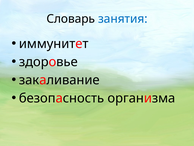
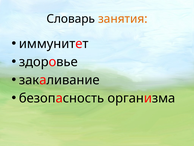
занятия colour: blue -> orange
